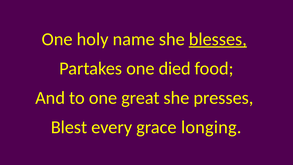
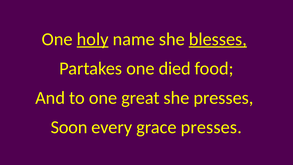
holy underline: none -> present
Blest: Blest -> Soon
grace longing: longing -> presses
